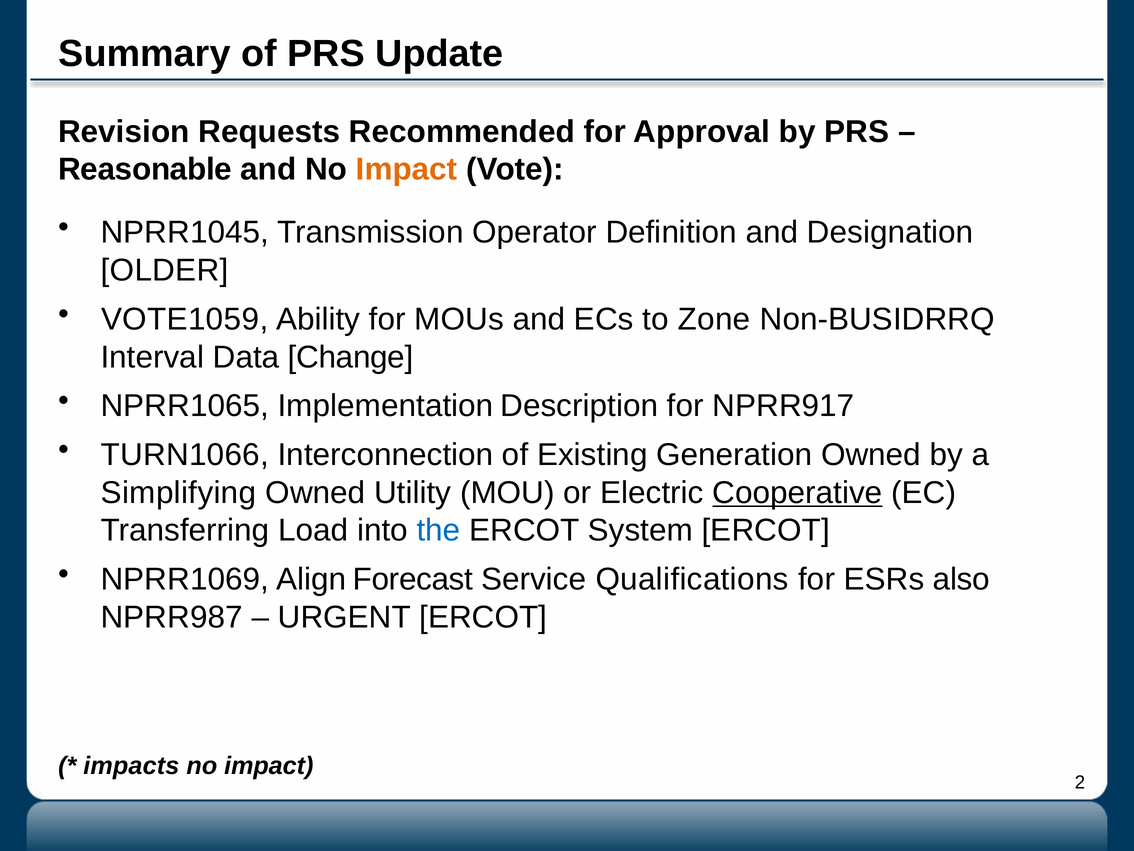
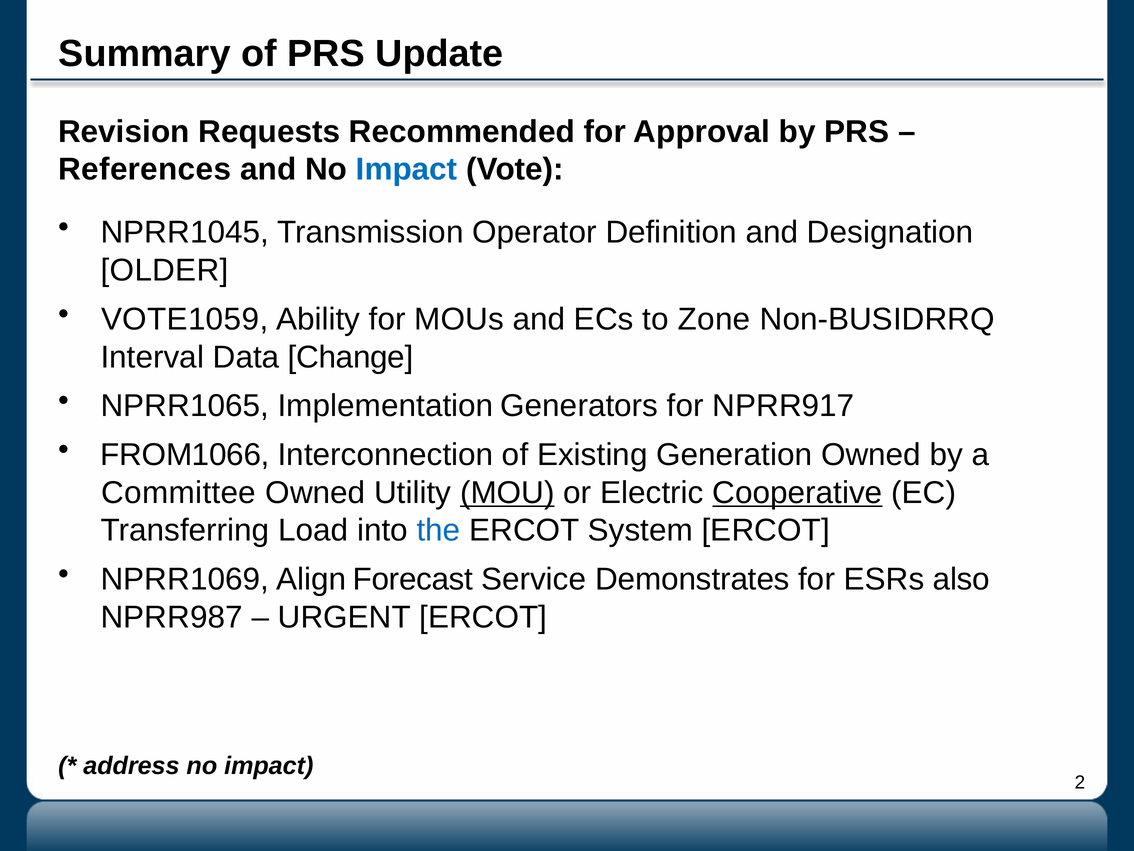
Reasonable: Reasonable -> References
Impact at (407, 169) colour: orange -> blue
Description: Description -> Generators
TURN1066: TURN1066 -> FROM1066
Simplifying: Simplifying -> Committee
MOU underline: none -> present
Qualifications: Qualifications -> Demonstrates
impacts: impacts -> address
